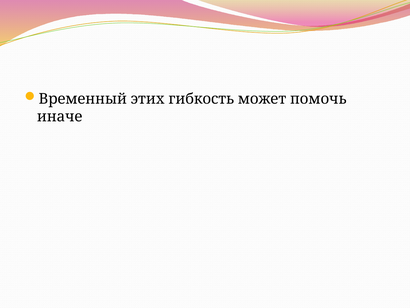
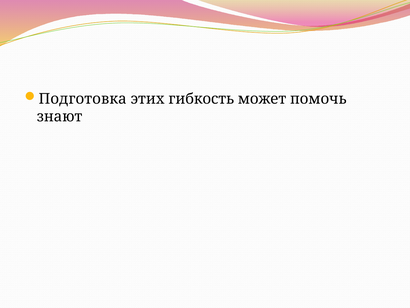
Временный: Временный -> Подготовка
иначе: иначе -> знают
